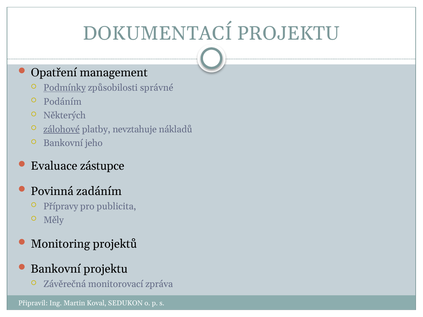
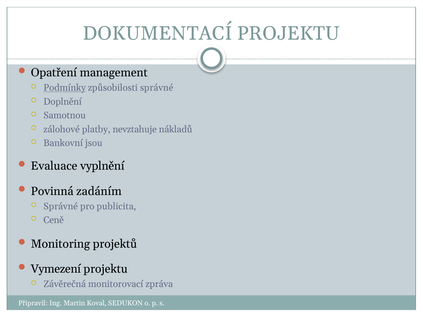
Podáním: Podáním -> Doplnění
Některých: Některých -> Samotnou
zálohové underline: present -> none
jeho: jeho -> jsou
zástupce: zástupce -> vyplnění
Přípravy at (61, 206): Přípravy -> Správné
Měly: Měly -> Ceně
Bankovní at (56, 269): Bankovní -> Vymezení
